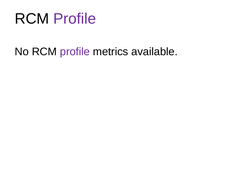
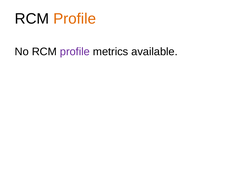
Profile at (75, 19) colour: purple -> orange
